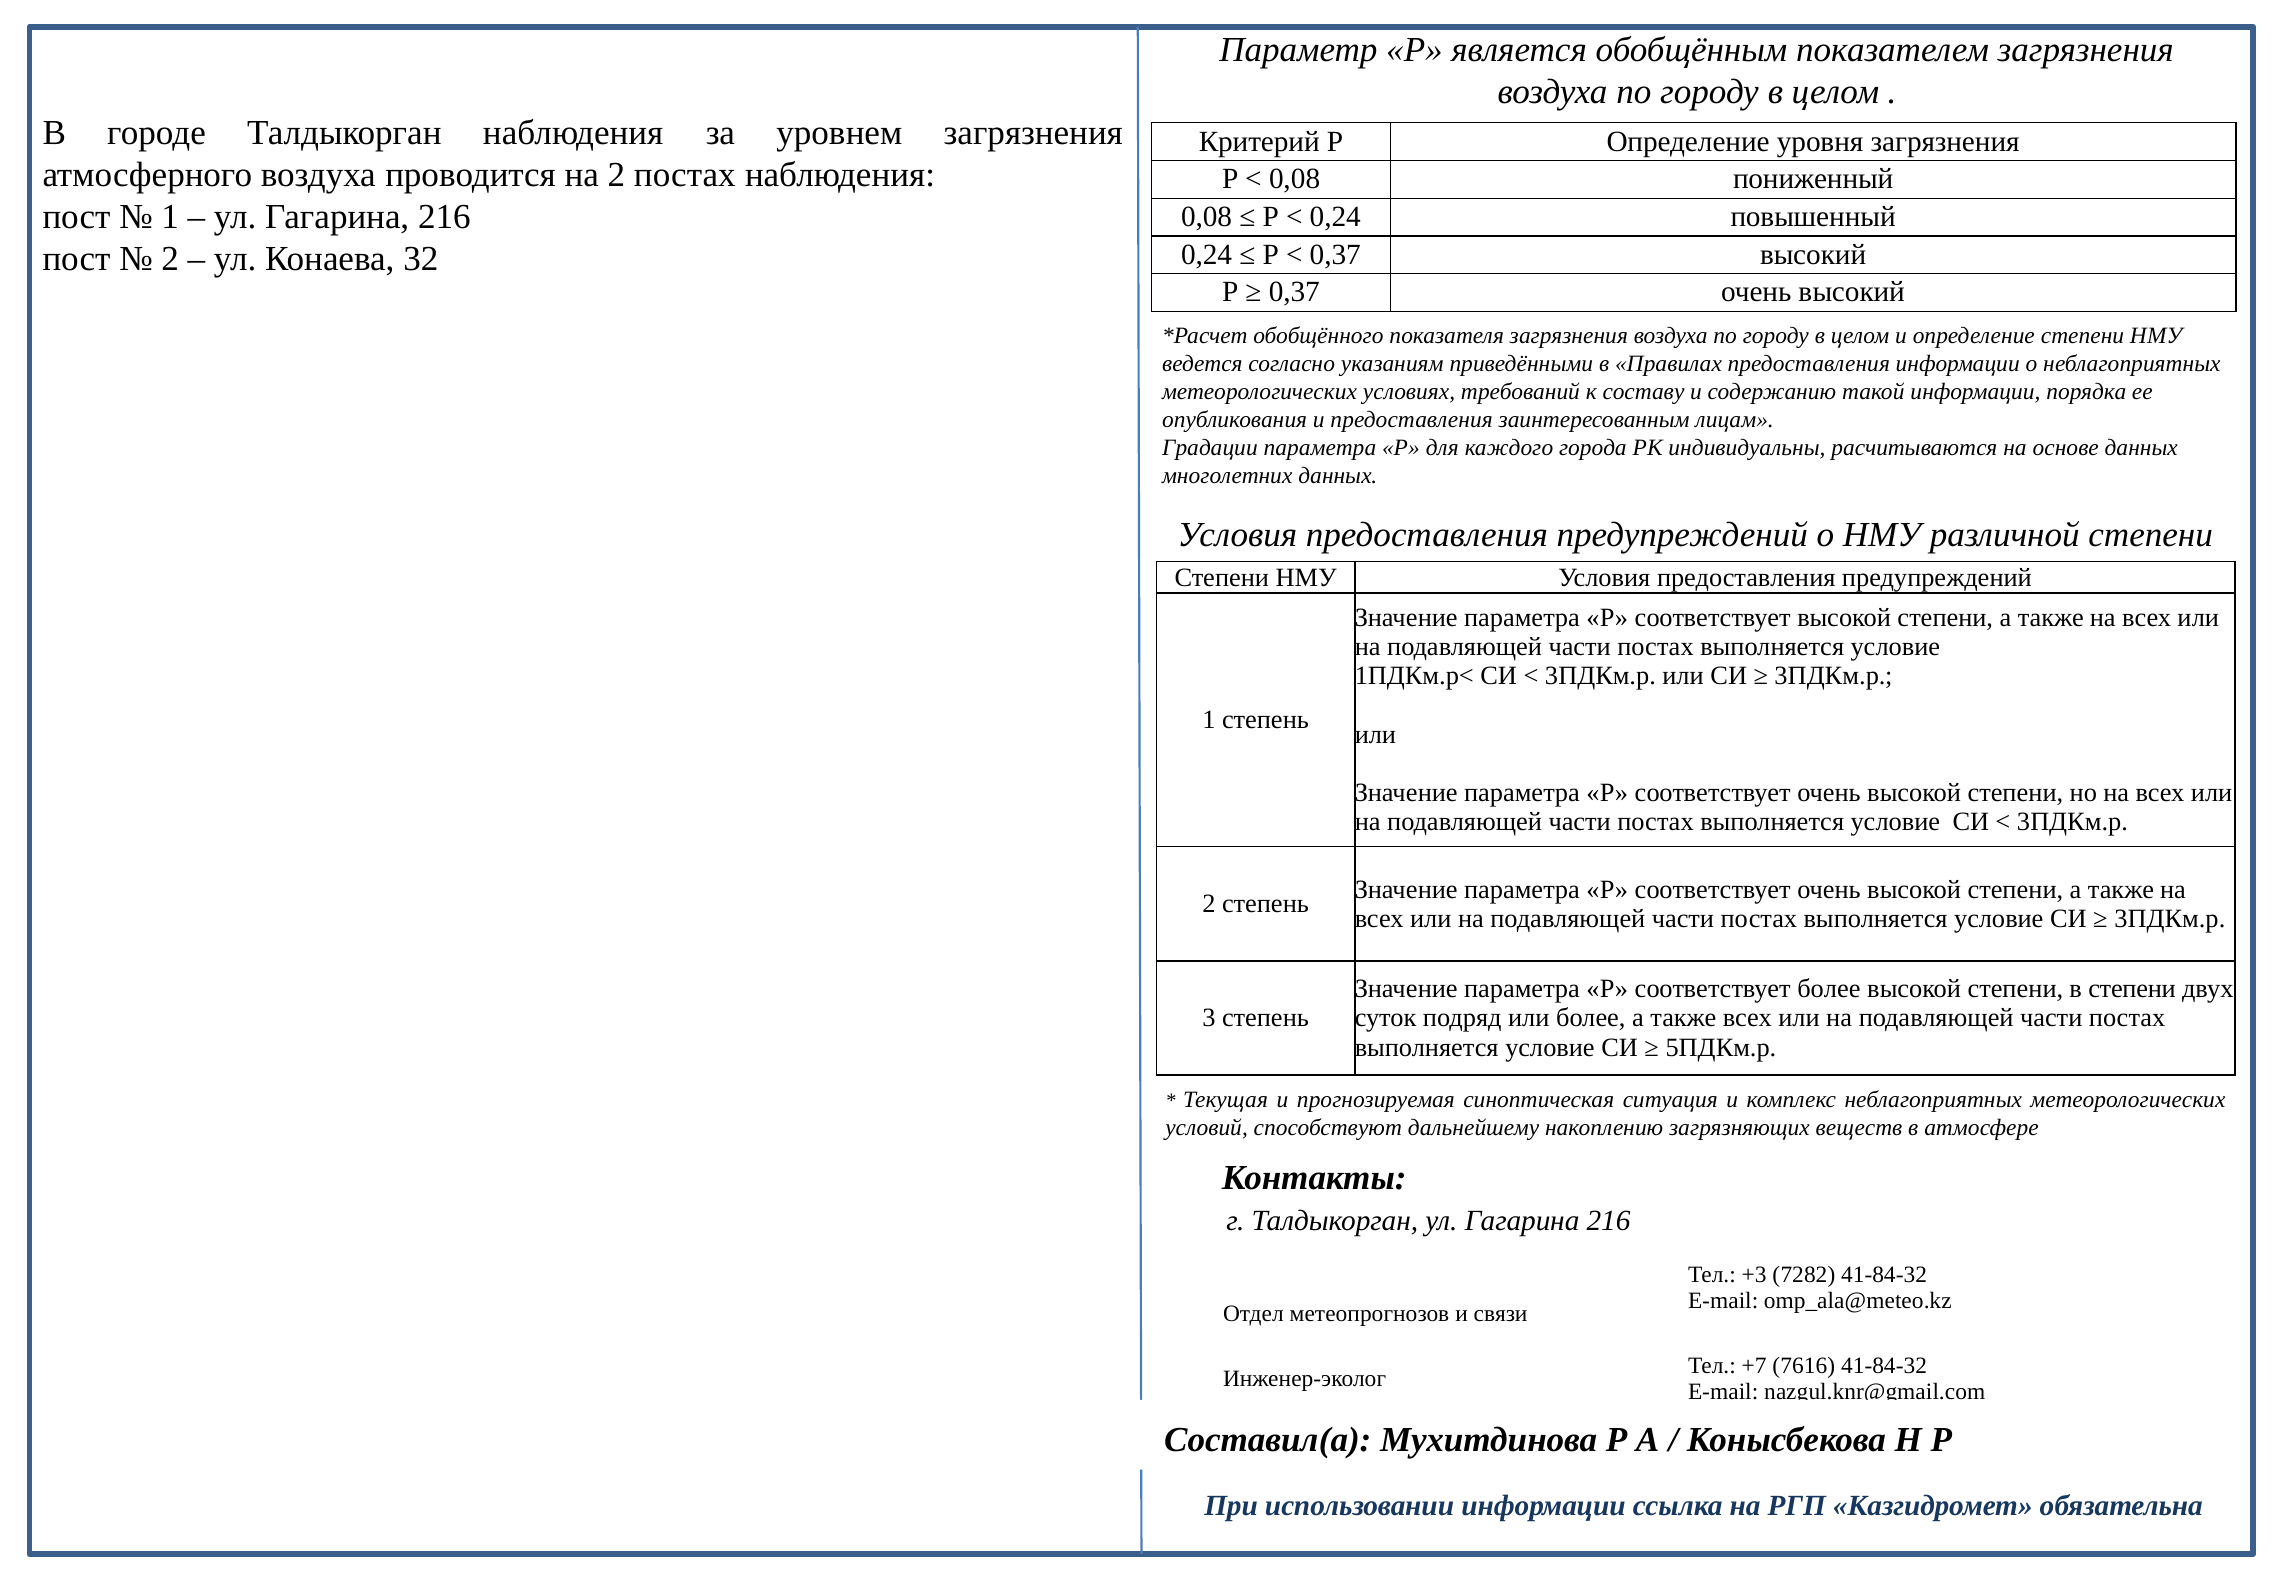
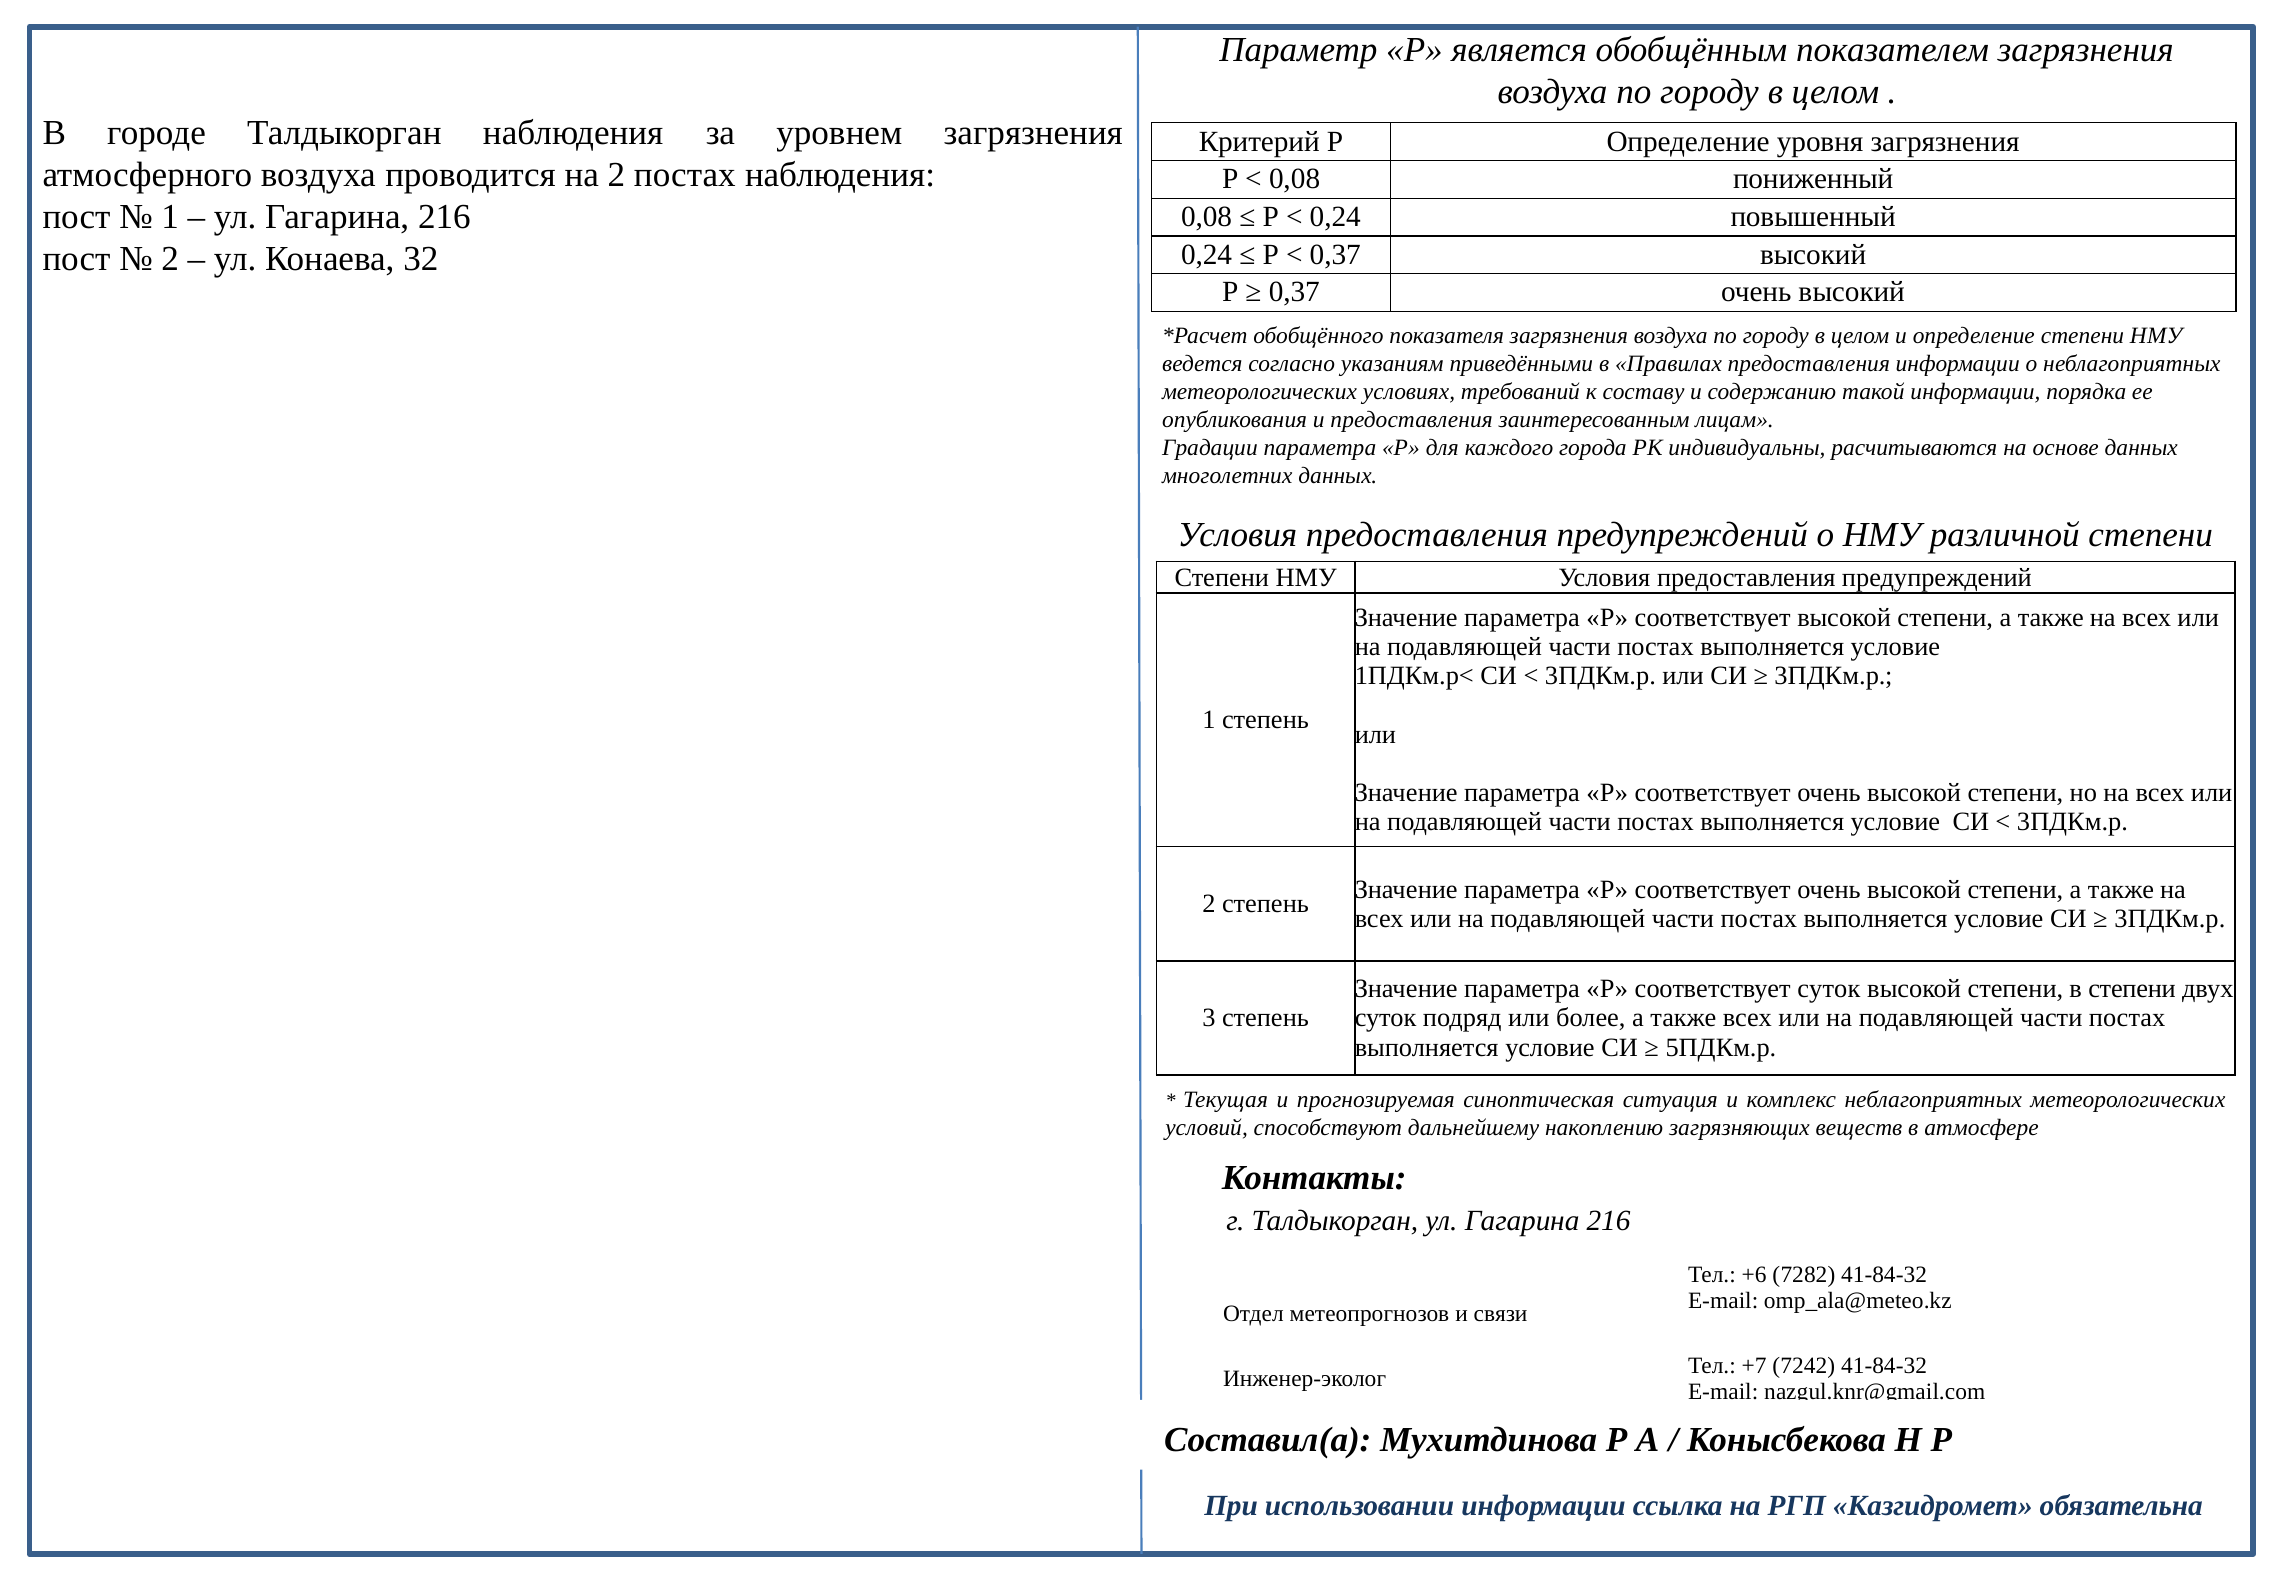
соответствует более: более -> суток
+3: +3 -> +6
7616: 7616 -> 7242
